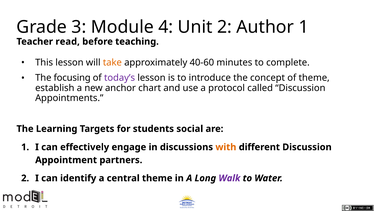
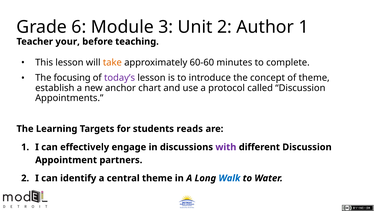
3: 3 -> 6
4: 4 -> 3
read: read -> your
40-60: 40-60 -> 60-60
social: social -> reads
with colour: orange -> purple
Walk colour: purple -> blue
